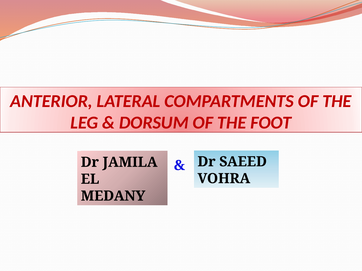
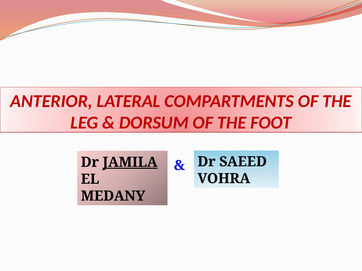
JAMILA underline: none -> present
